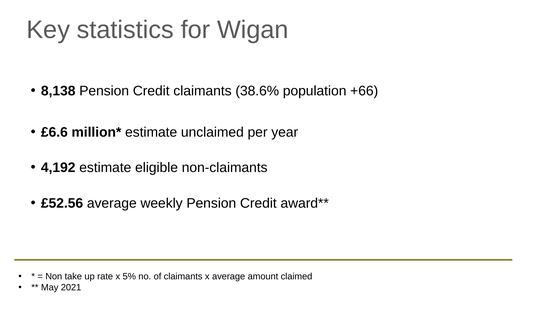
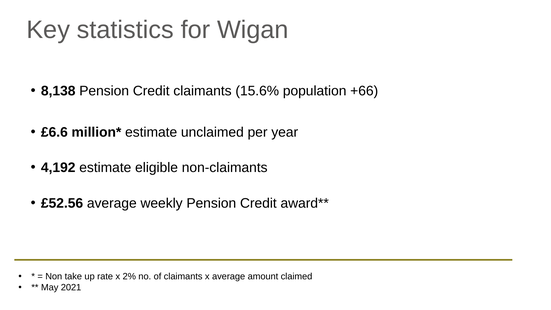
38.6%: 38.6% -> 15.6%
5%: 5% -> 2%
